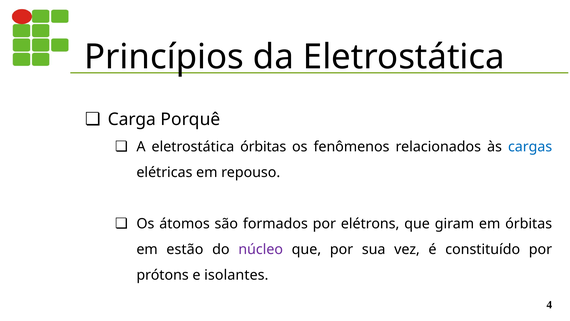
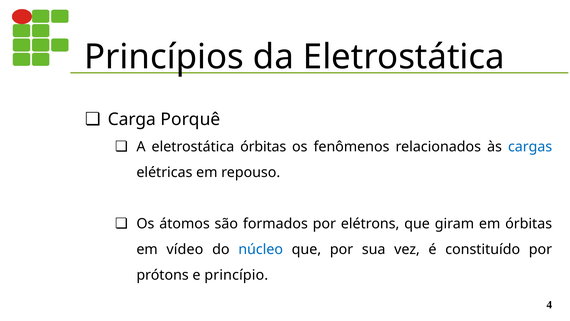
estão: estão -> vídeo
núcleo colour: purple -> blue
isolantes: isolantes -> princípio
